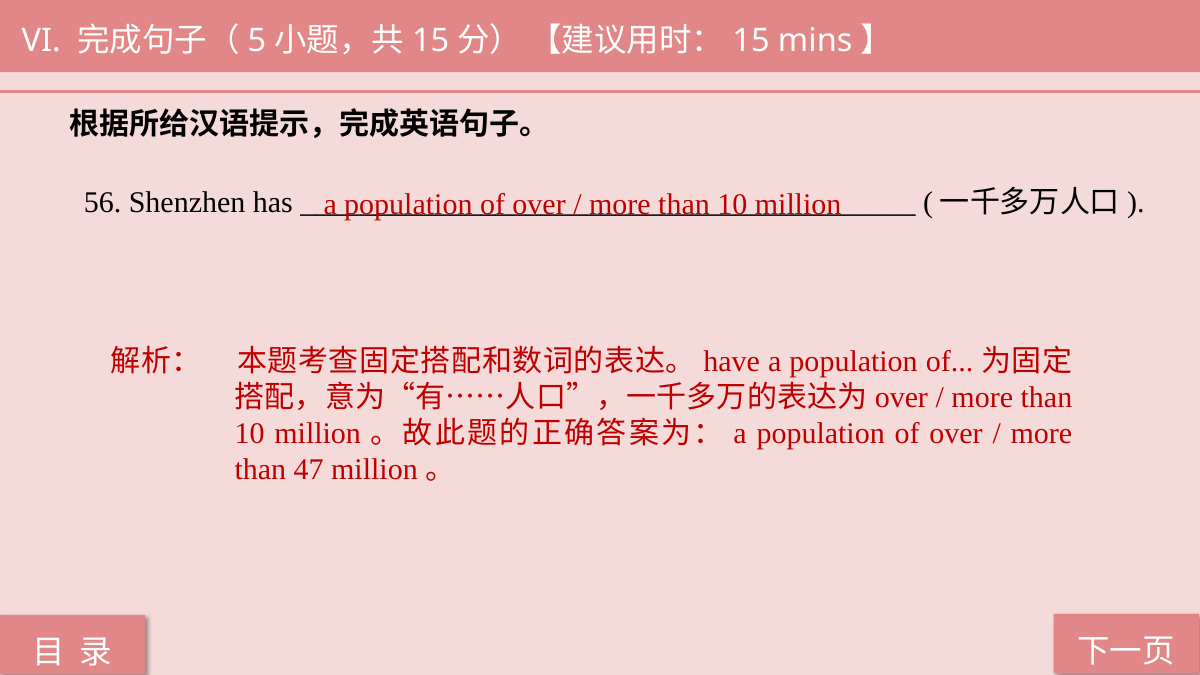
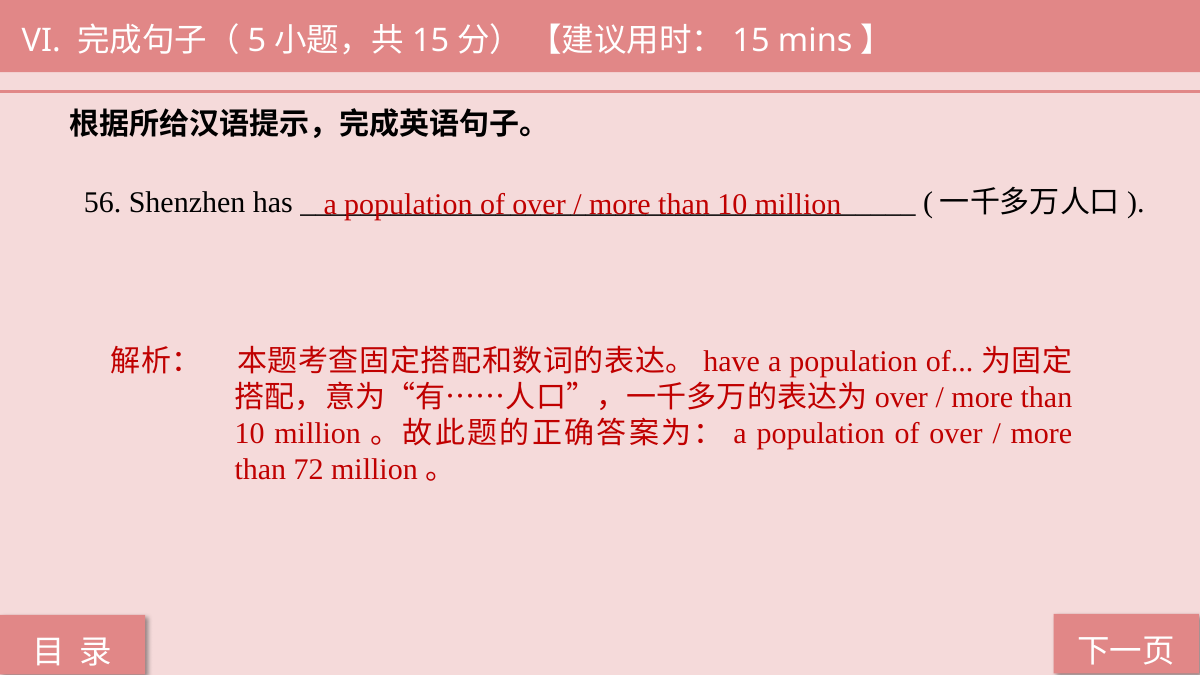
47: 47 -> 72
